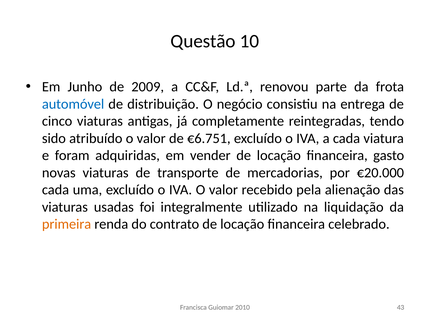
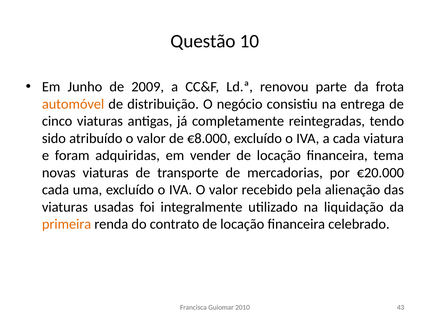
automóvel colour: blue -> orange
€6.751: €6.751 -> €8.000
gasto: gasto -> tema
